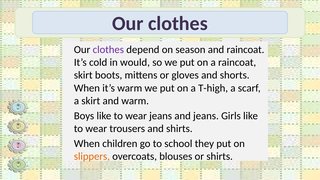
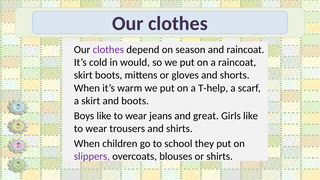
T-high: T-high -> T-help
and warm: warm -> boots
and jeans: jeans -> great
slippers colour: orange -> purple
